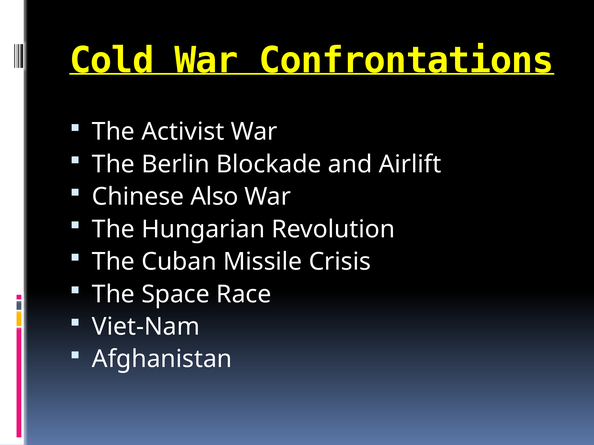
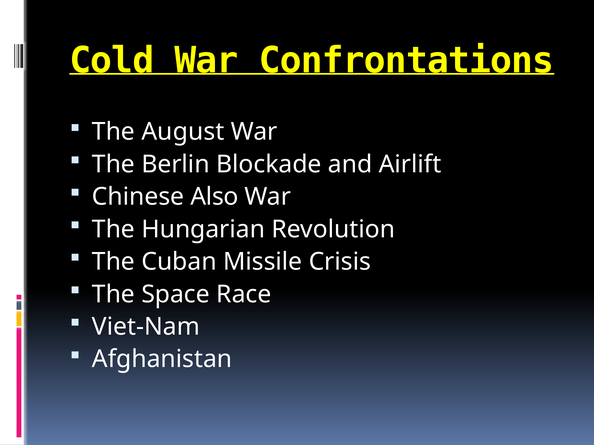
Activist: Activist -> August
